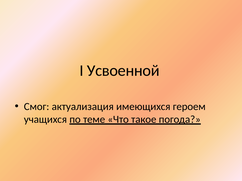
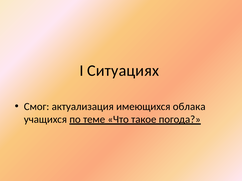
Усвоенной: Усвоенной -> Ситуациях
героем: героем -> облака
